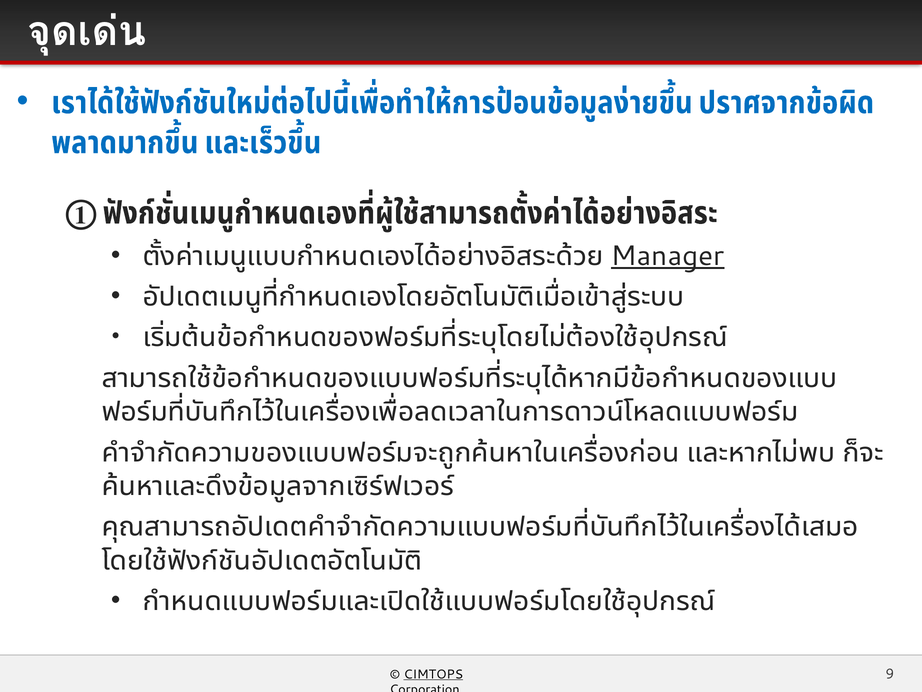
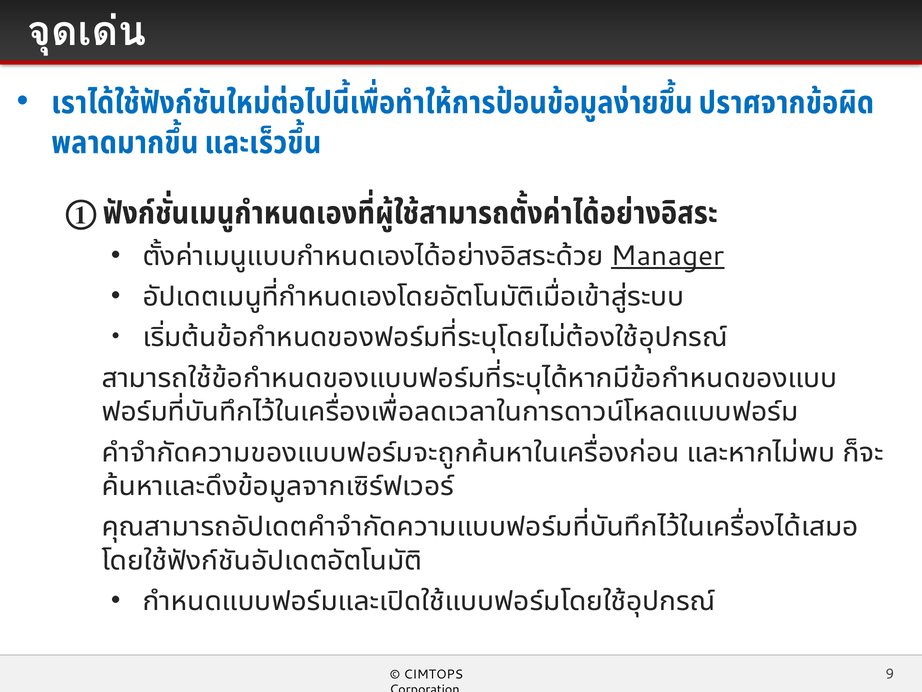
CIMTOPS underline: present -> none
